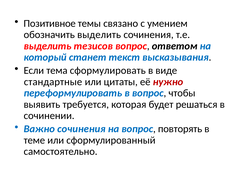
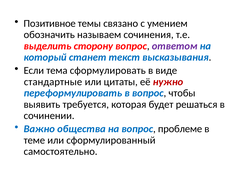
обозначить выделить: выделить -> называем
тезисов: тезисов -> сторону
ответом colour: black -> purple
Важно сочинения: сочинения -> общества
повторять: повторять -> проблеме
